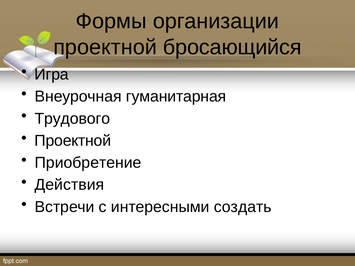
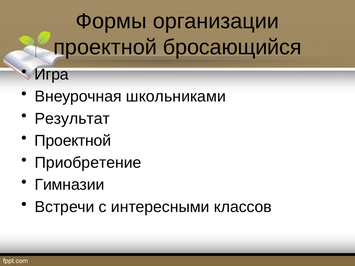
гуманитарная: гуманитарная -> школьниками
Трудового: Трудового -> Результат
Действия: Действия -> Гимназии
создать: создать -> классов
